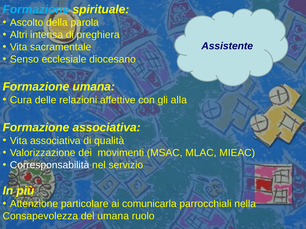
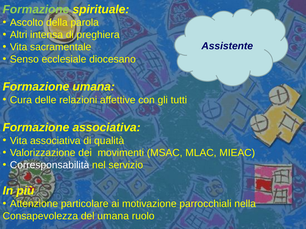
Formazione at (36, 9) colour: light blue -> light green
alla: alla -> tutti
comunicarla: comunicarla -> motivazione
